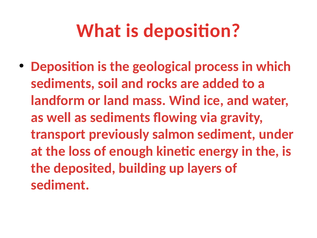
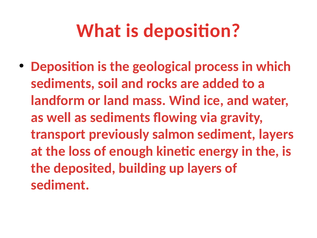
sediment under: under -> layers
